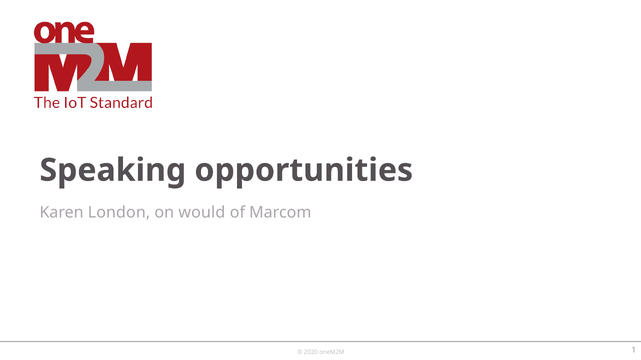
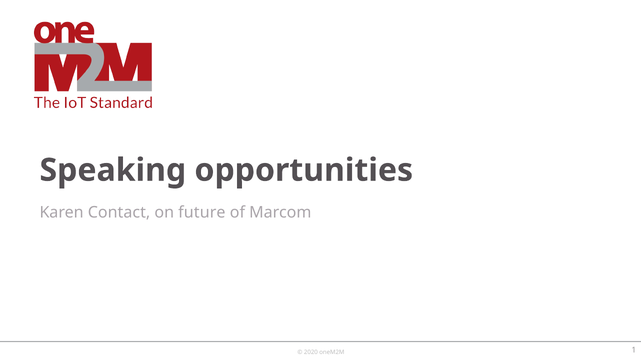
London: London -> Contact
would: would -> future
